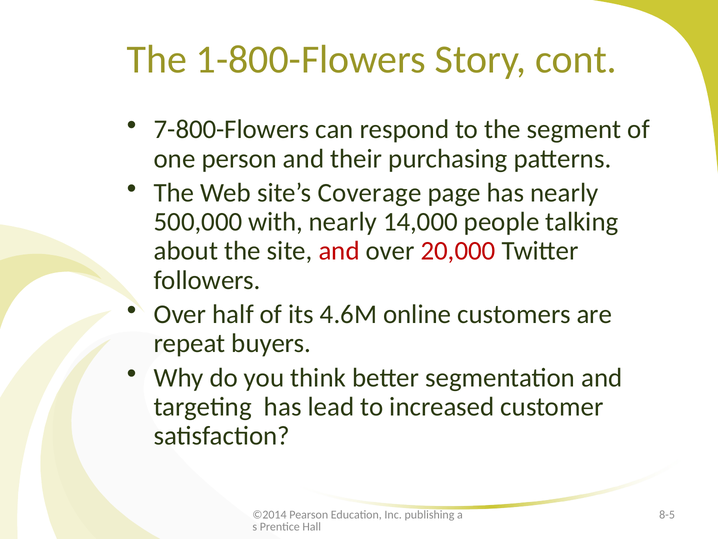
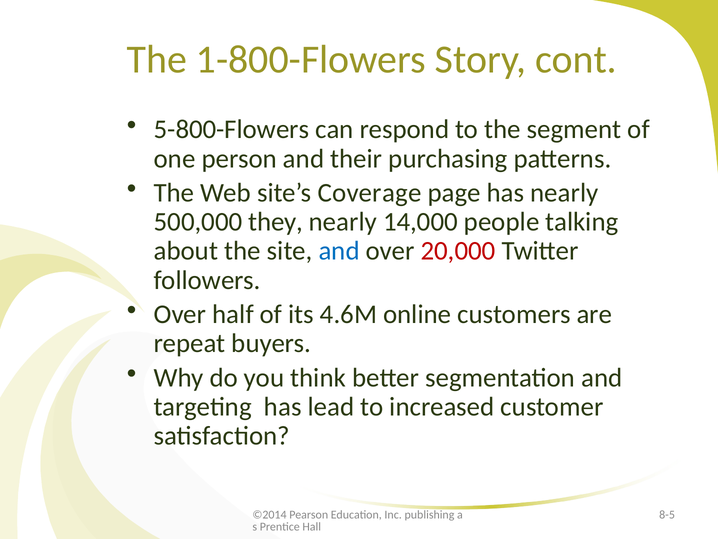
7-800-Flowers: 7-800-Flowers -> 5-800-Flowers
with: with -> they
and at (339, 251) colour: red -> blue
